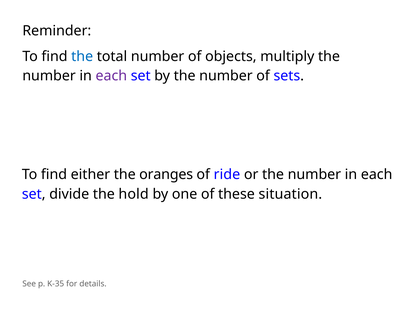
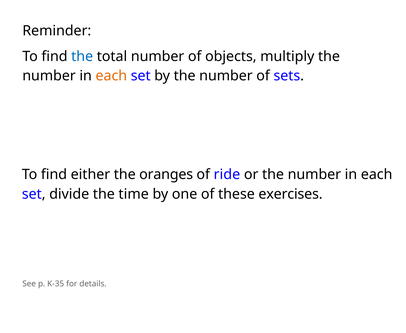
each at (111, 76) colour: purple -> orange
hold: hold -> time
situation: situation -> exercises
